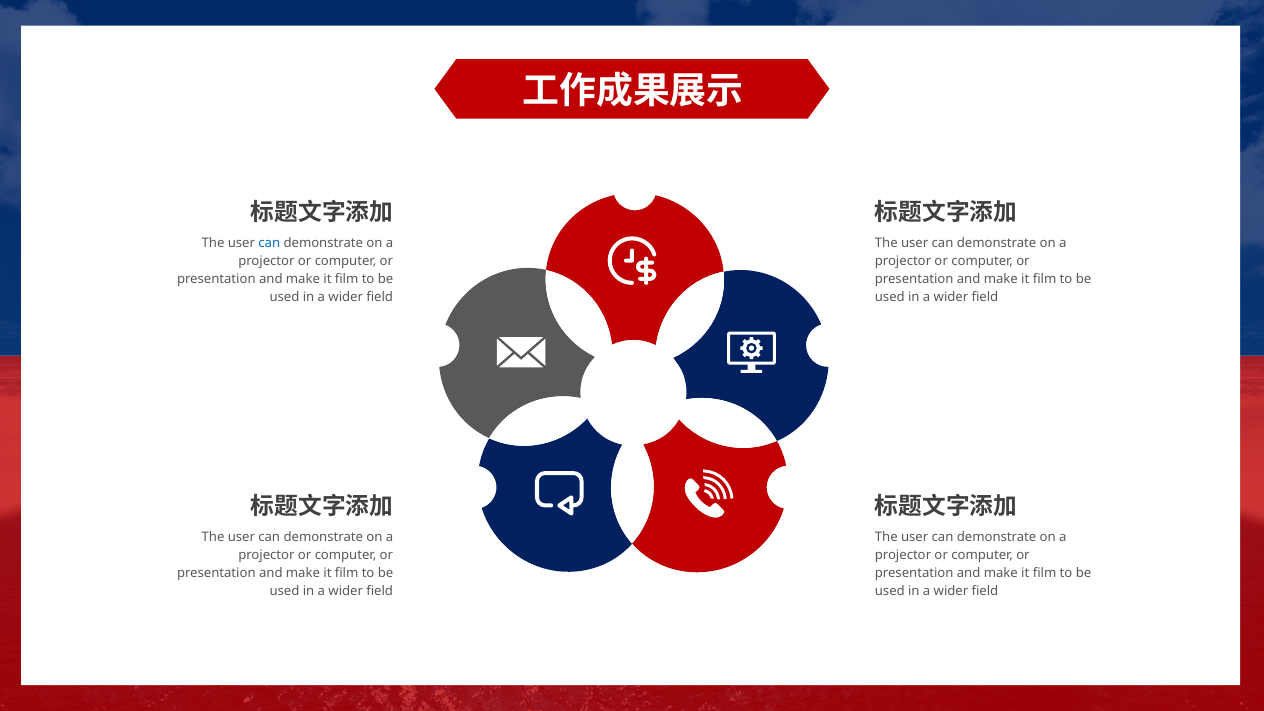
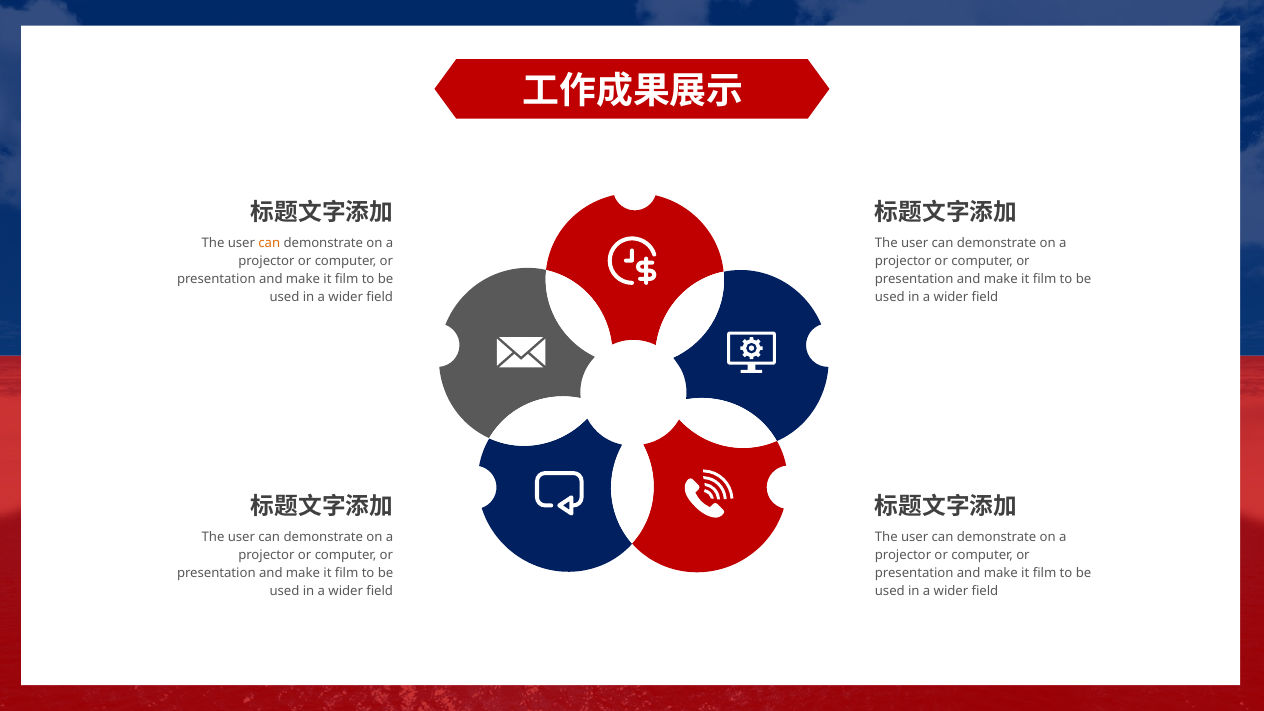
can at (269, 243) colour: blue -> orange
